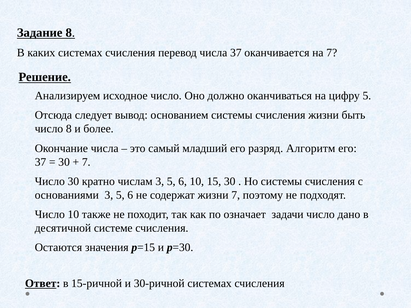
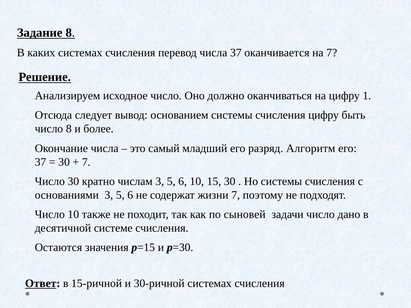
цифру 5: 5 -> 1
счисления жизни: жизни -> цифру
означает: означает -> сыновей
